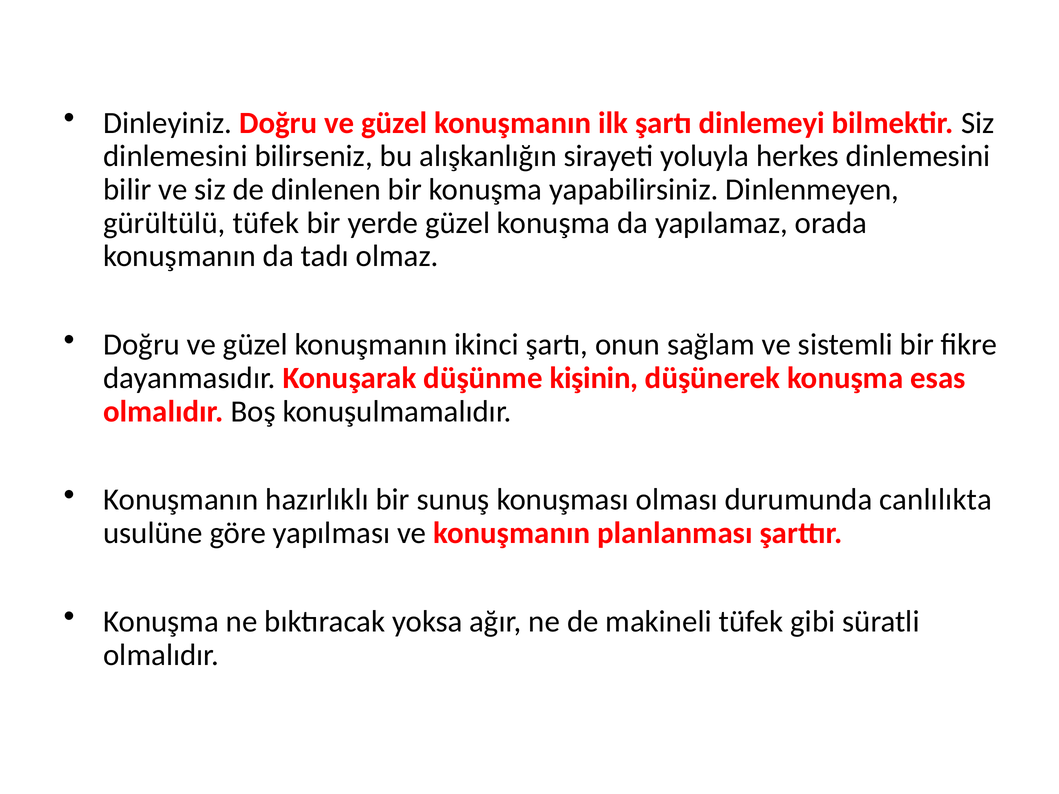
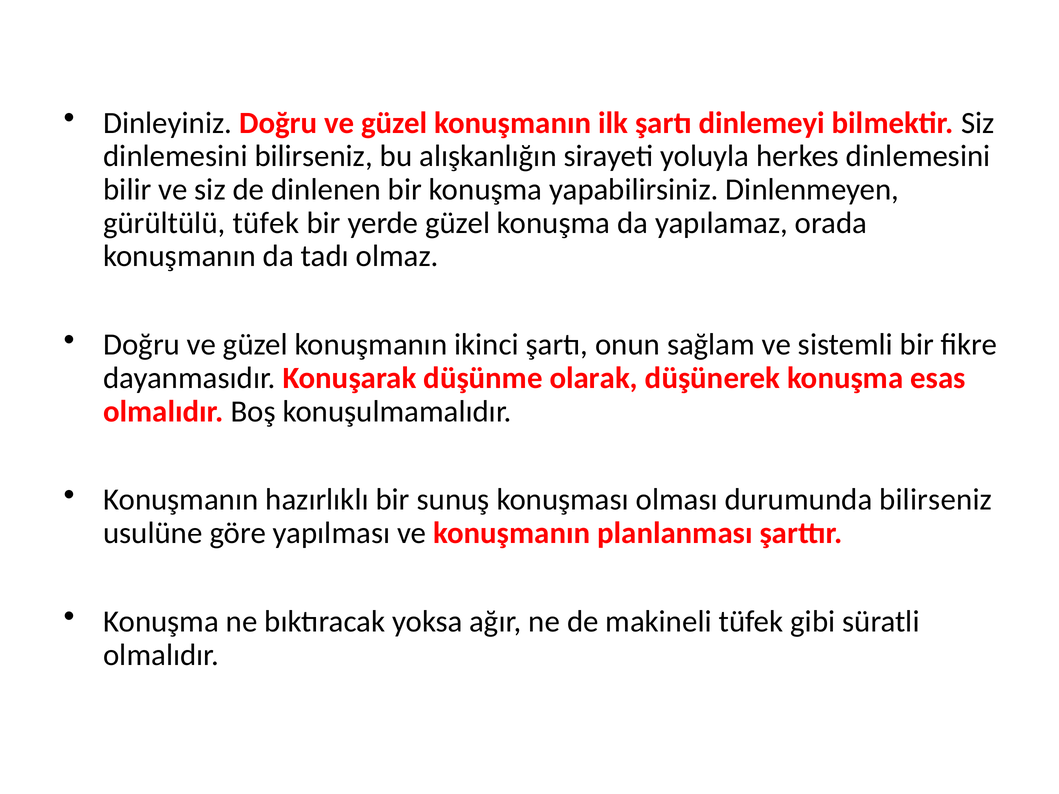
kişinin: kişinin -> olarak
durumunda canlılıkta: canlılıkta -> bilirseniz
